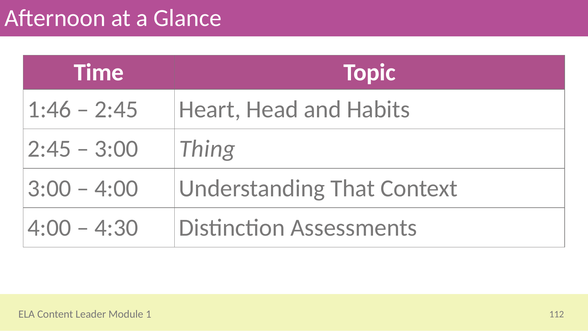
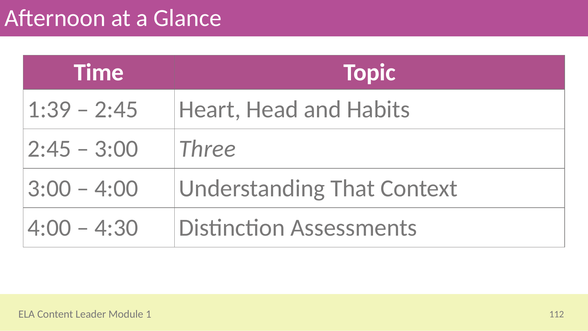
1:46: 1:46 -> 1:39
Thing: Thing -> Three
